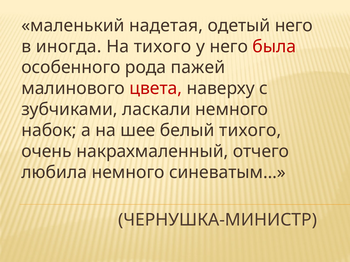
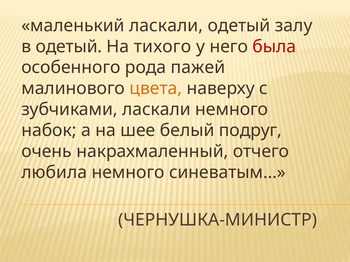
маленький надетая: надетая -> ласкали
одетый него: него -> залу
в иногда: иногда -> одетый
цвета colour: red -> orange
белый тихого: тихого -> подруг
